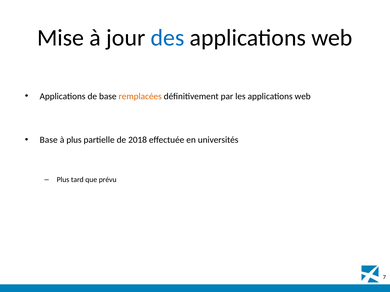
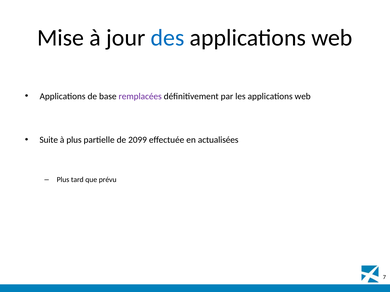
remplacées colour: orange -> purple
Base at (49, 140): Base -> Suite
2018: 2018 -> 2099
universités: universités -> actualisées
